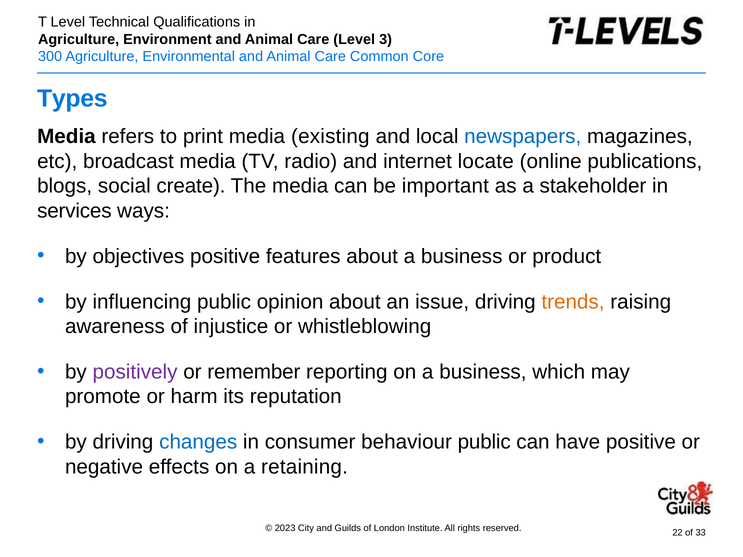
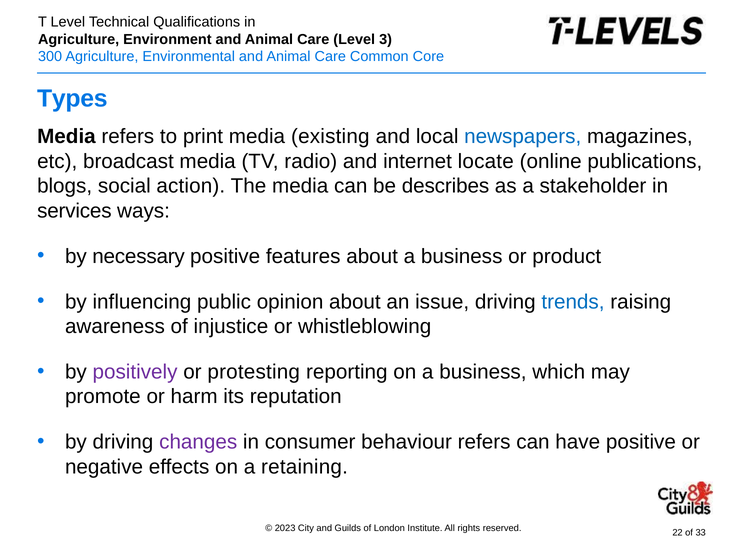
create: create -> action
important: important -> describes
objectives: objectives -> necessary
trends colour: orange -> blue
remember: remember -> protesting
changes colour: blue -> purple
behaviour public: public -> refers
